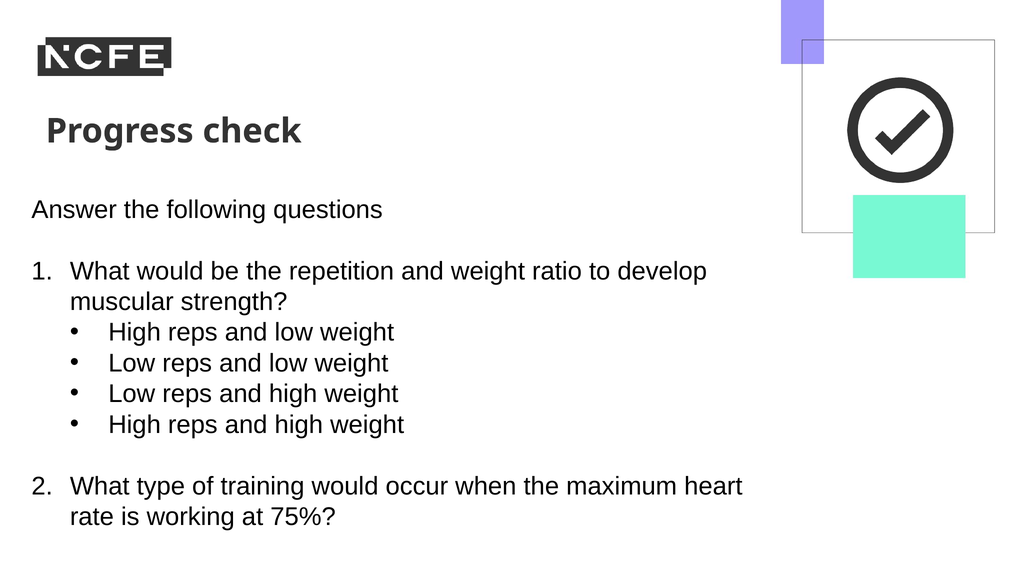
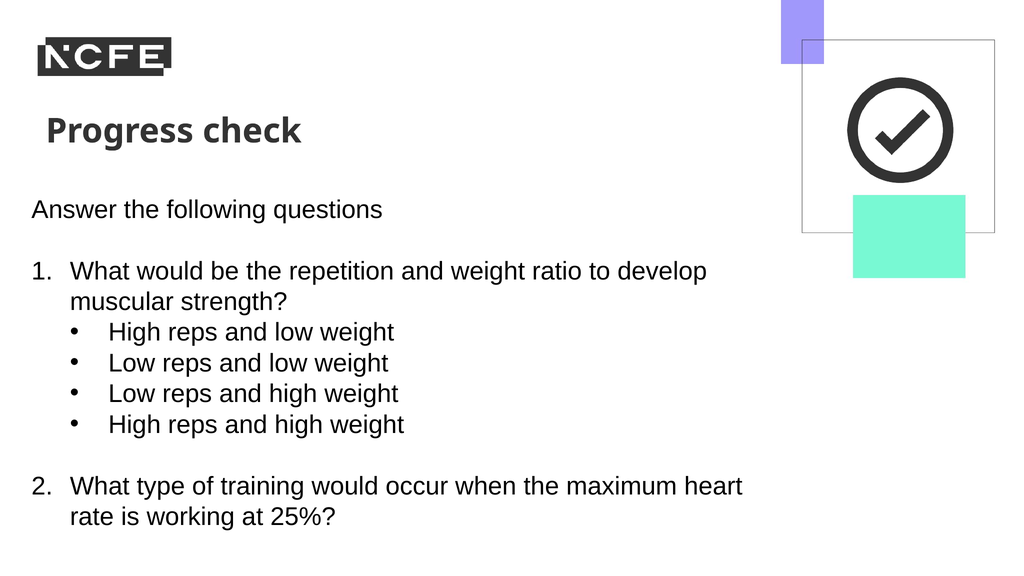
75%: 75% -> 25%
